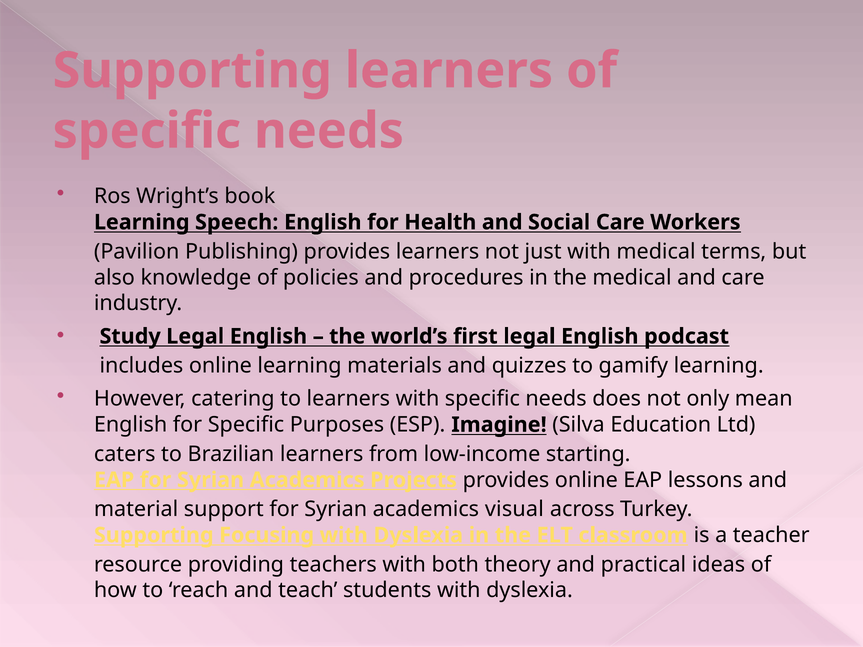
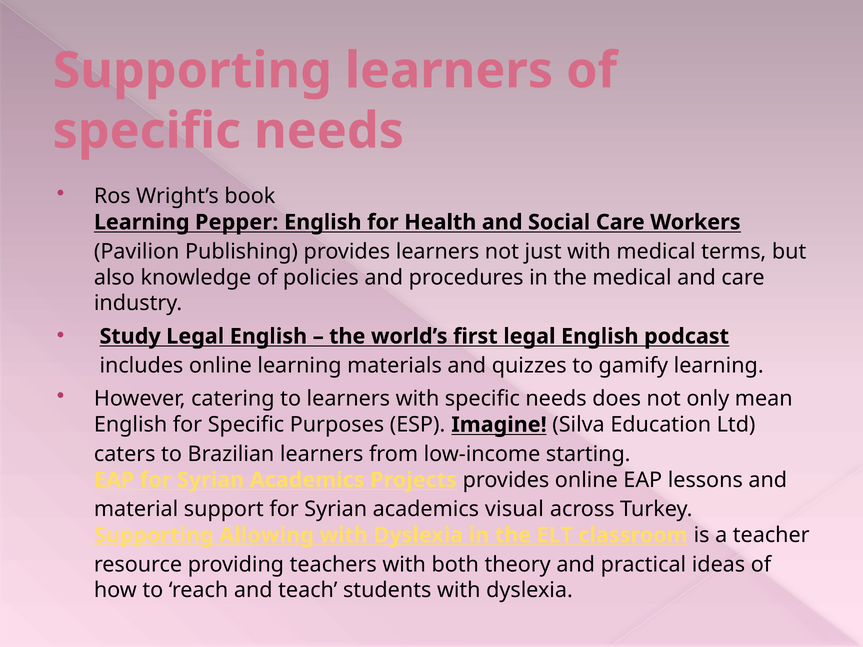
Speech: Speech -> Pepper
Focusing: Focusing -> Allowing
